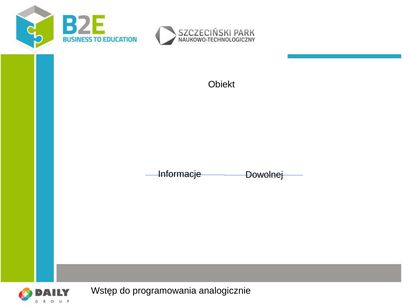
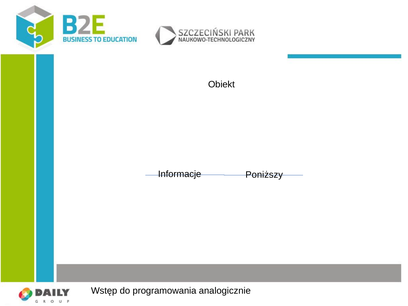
Dowolnej: Dowolnej -> Poniższy
